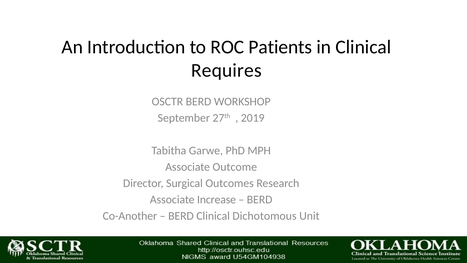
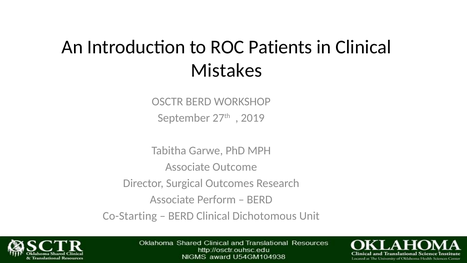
Requires: Requires -> Mistakes
Increase: Increase -> Perform
Co-Another: Co-Another -> Co-Starting
